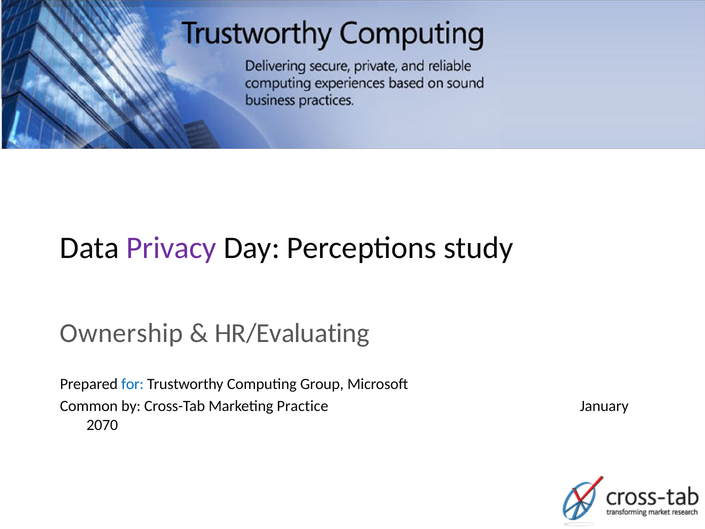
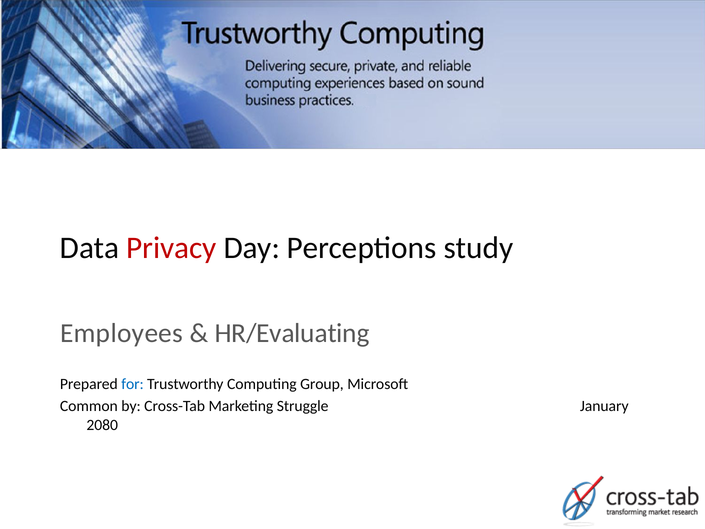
Privacy colour: purple -> red
Ownership: Ownership -> Employees
Practice: Practice -> Struggle
2070: 2070 -> 2080
